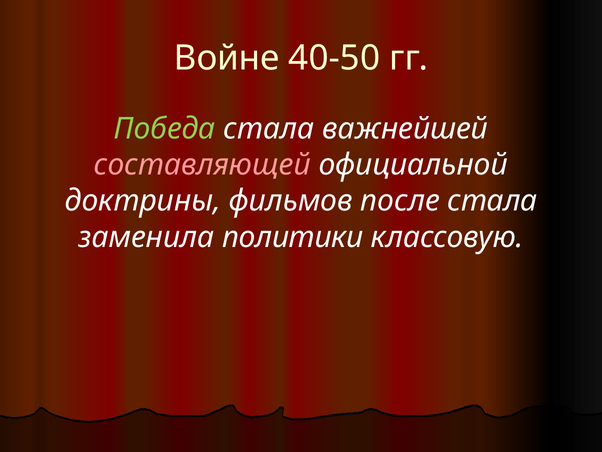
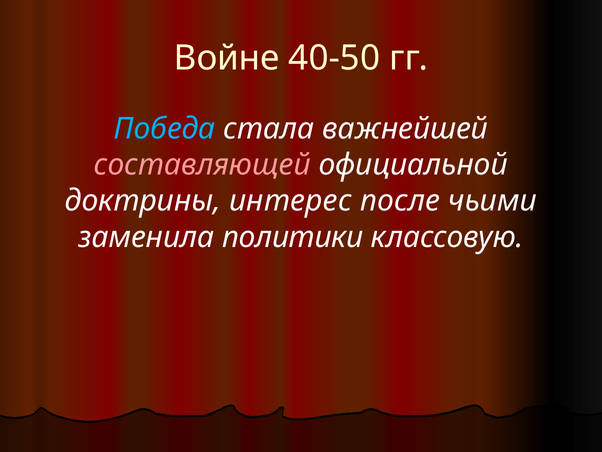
Победа colour: light green -> light blue
фильмов: фильмов -> интерес
после стала: стала -> чьими
